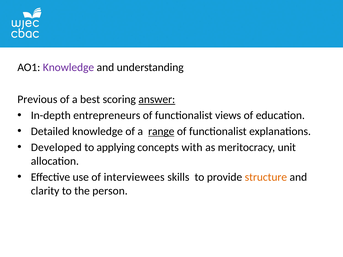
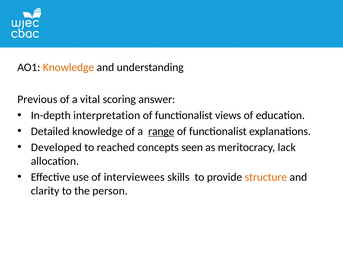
Knowledge at (68, 67) colour: purple -> orange
best: best -> vital
answer underline: present -> none
entrepreneurs: entrepreneurs -> interpretation
applying: applying -> reached
with: with -> seen
unit: unit -> lack
